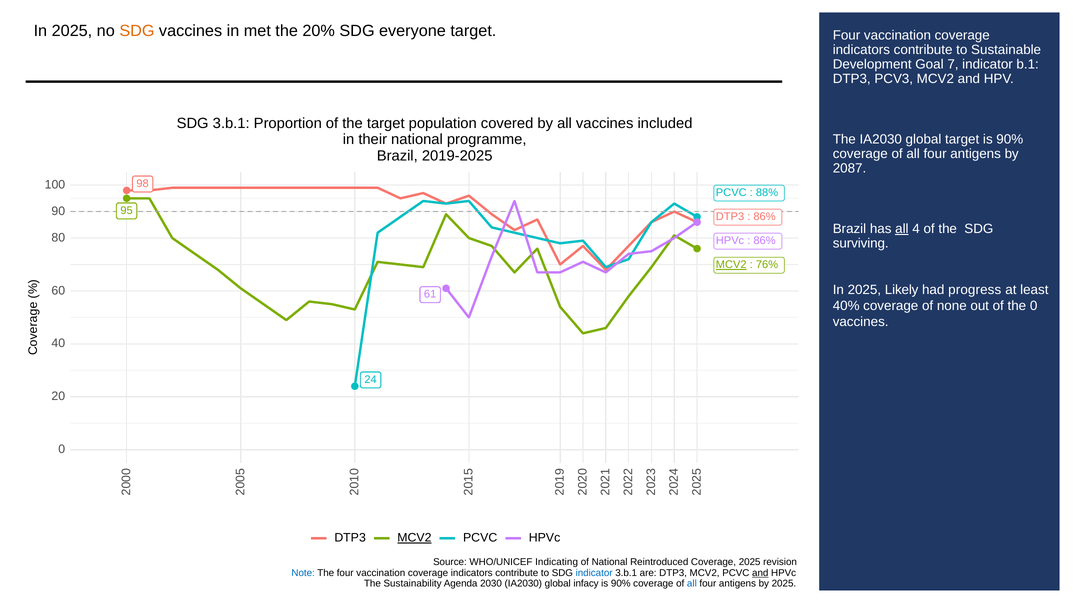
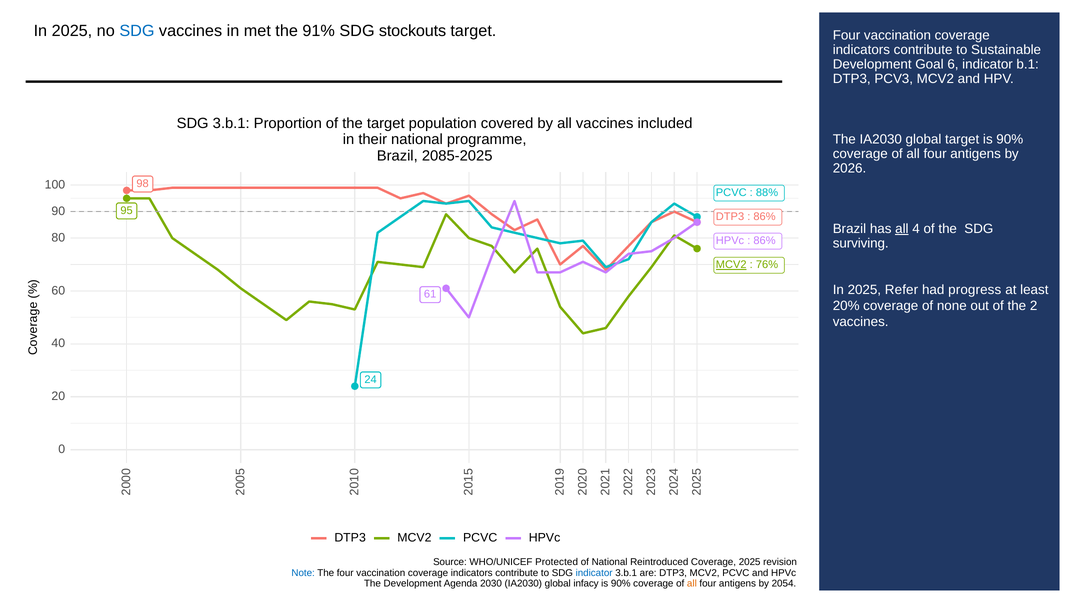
SDG at (137, 31) colour: orange -> blue
20%: 20% -> 91%
everyone: everyone -> stockouts
7: 7 -> 6
2019-2025: 2019-2025 -> 2085-2025
2087: 2087 -> 2026
Likely: Likely -> Refer
40%: 40% -> 20%
the 0: 0 -> 2
MCV2 at (414, 538) underline: present -> none
Indicating: Indicating -> Protected
and at (760, 573) underline: present -> none
The Sustainability: Sustainability -> Development
all at (692, 584) colour: blue -> orange
by 2025: 2025 -> 2054
